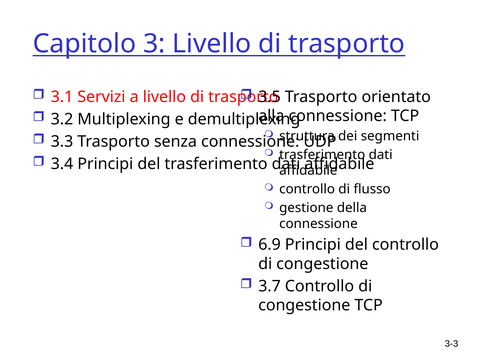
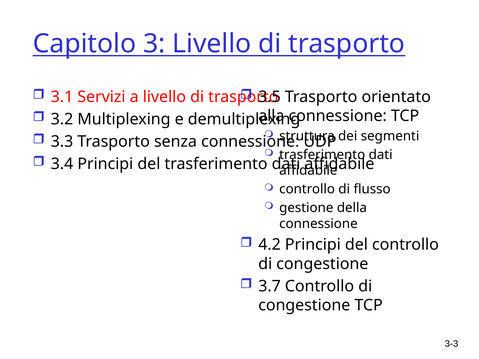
6.9: 6.9 -> 4.2
